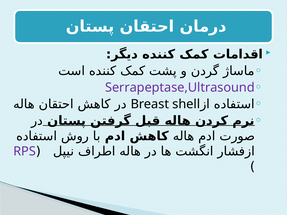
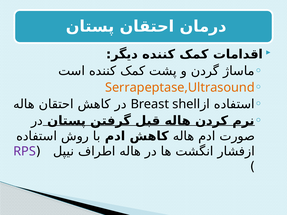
Serrapeptase,Ultrasound colour: purple -> orange
